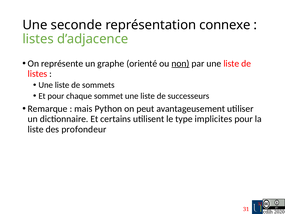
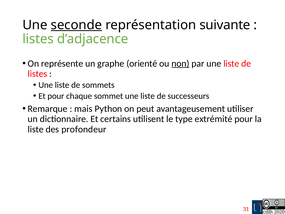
seconde underline: none -> present
connexe: connexe -> suivante
implicites: implicites -> extrémité
